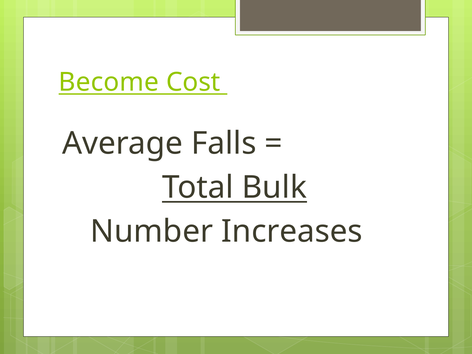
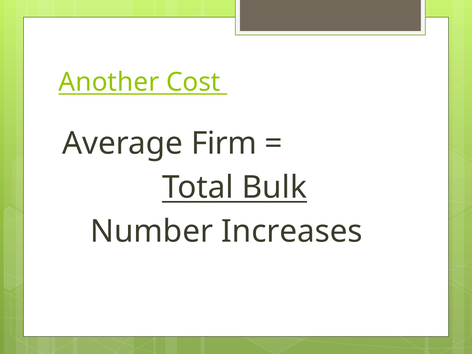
Become: Become -> Another
Falls: Falls -> Firm
